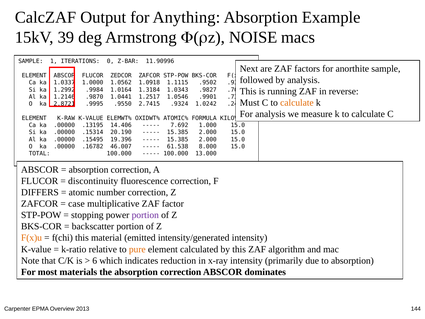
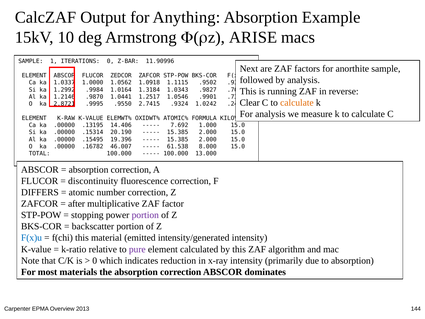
39: 39 -> 10
NOISE: NOISE -> ARISE
Must: Must -> Clear
case: case -> after
F(x)u at (32, 238) colour: orange -> blue
pure colour: orange -> purple
6 at (95, 260): 6 -> 0
